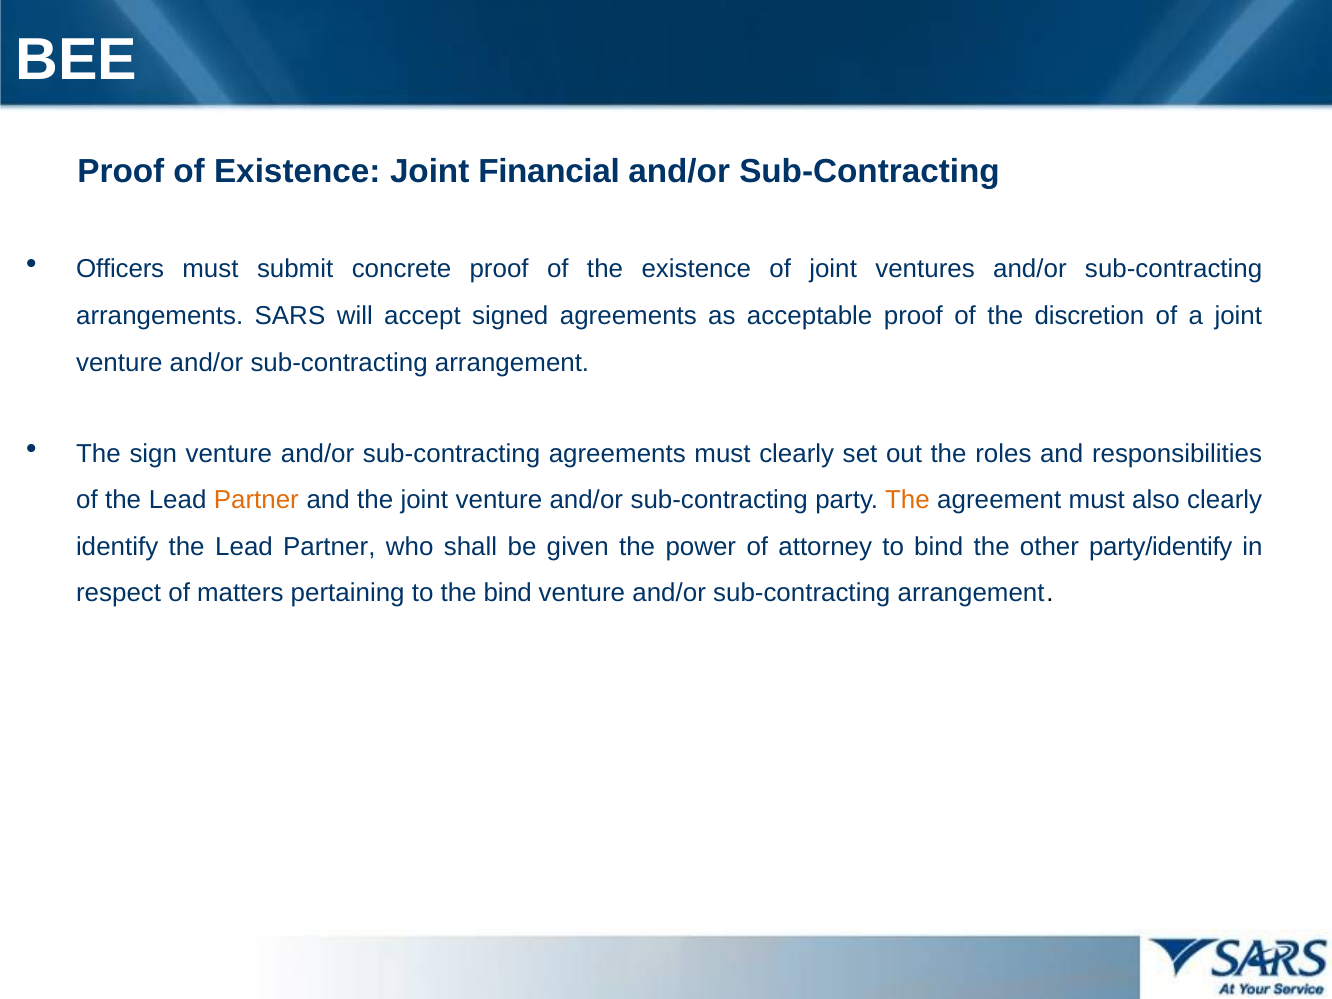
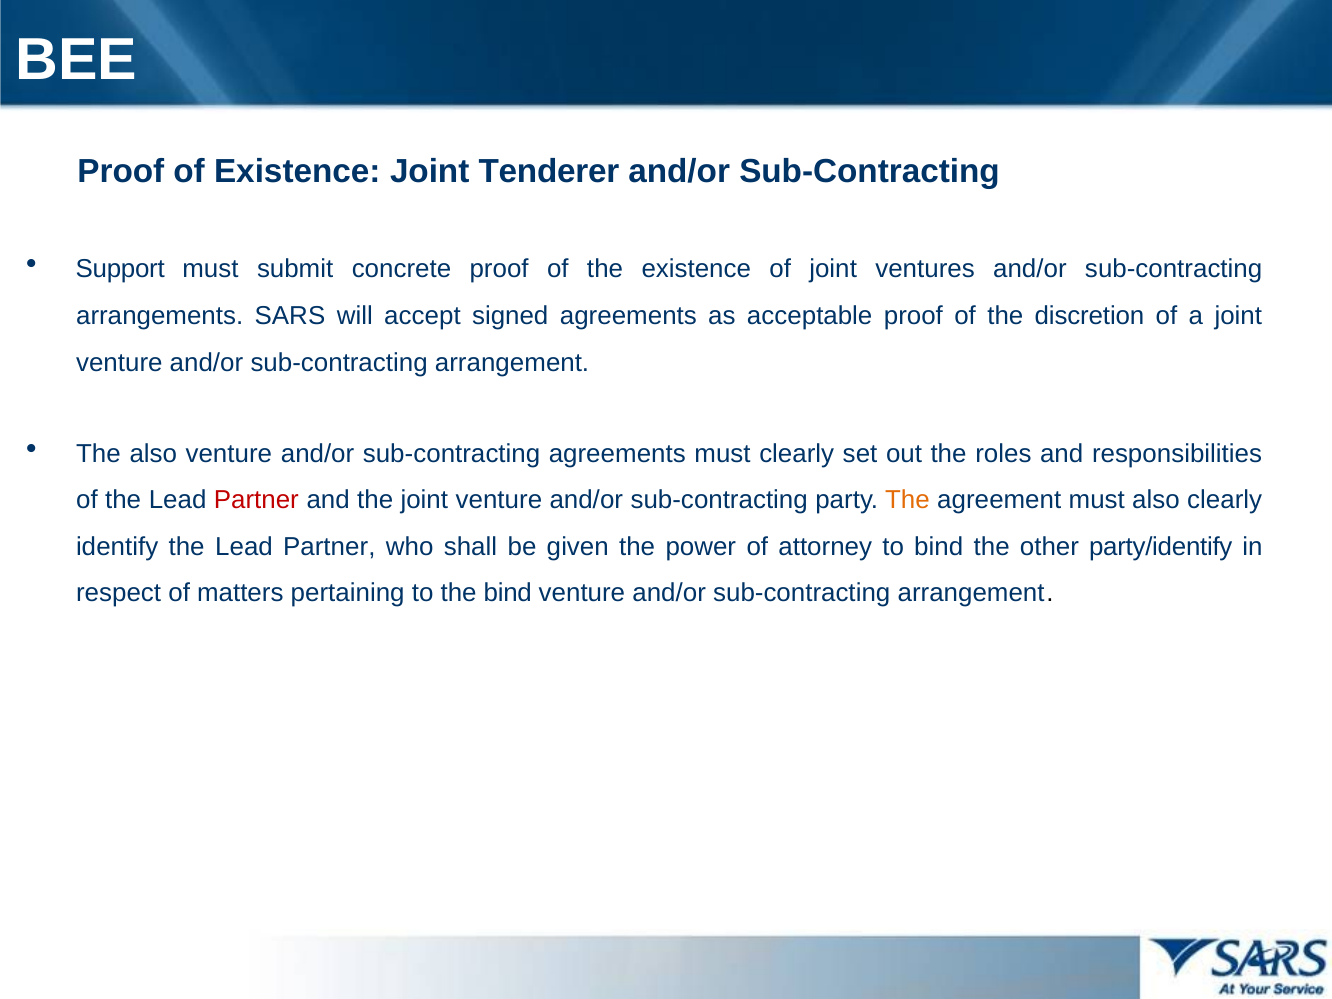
Financial: Financial -> Tenderer
Officers: Officers -> Support
The sign: sign -> also
Partner at (256, 500) colour: orange -> red
